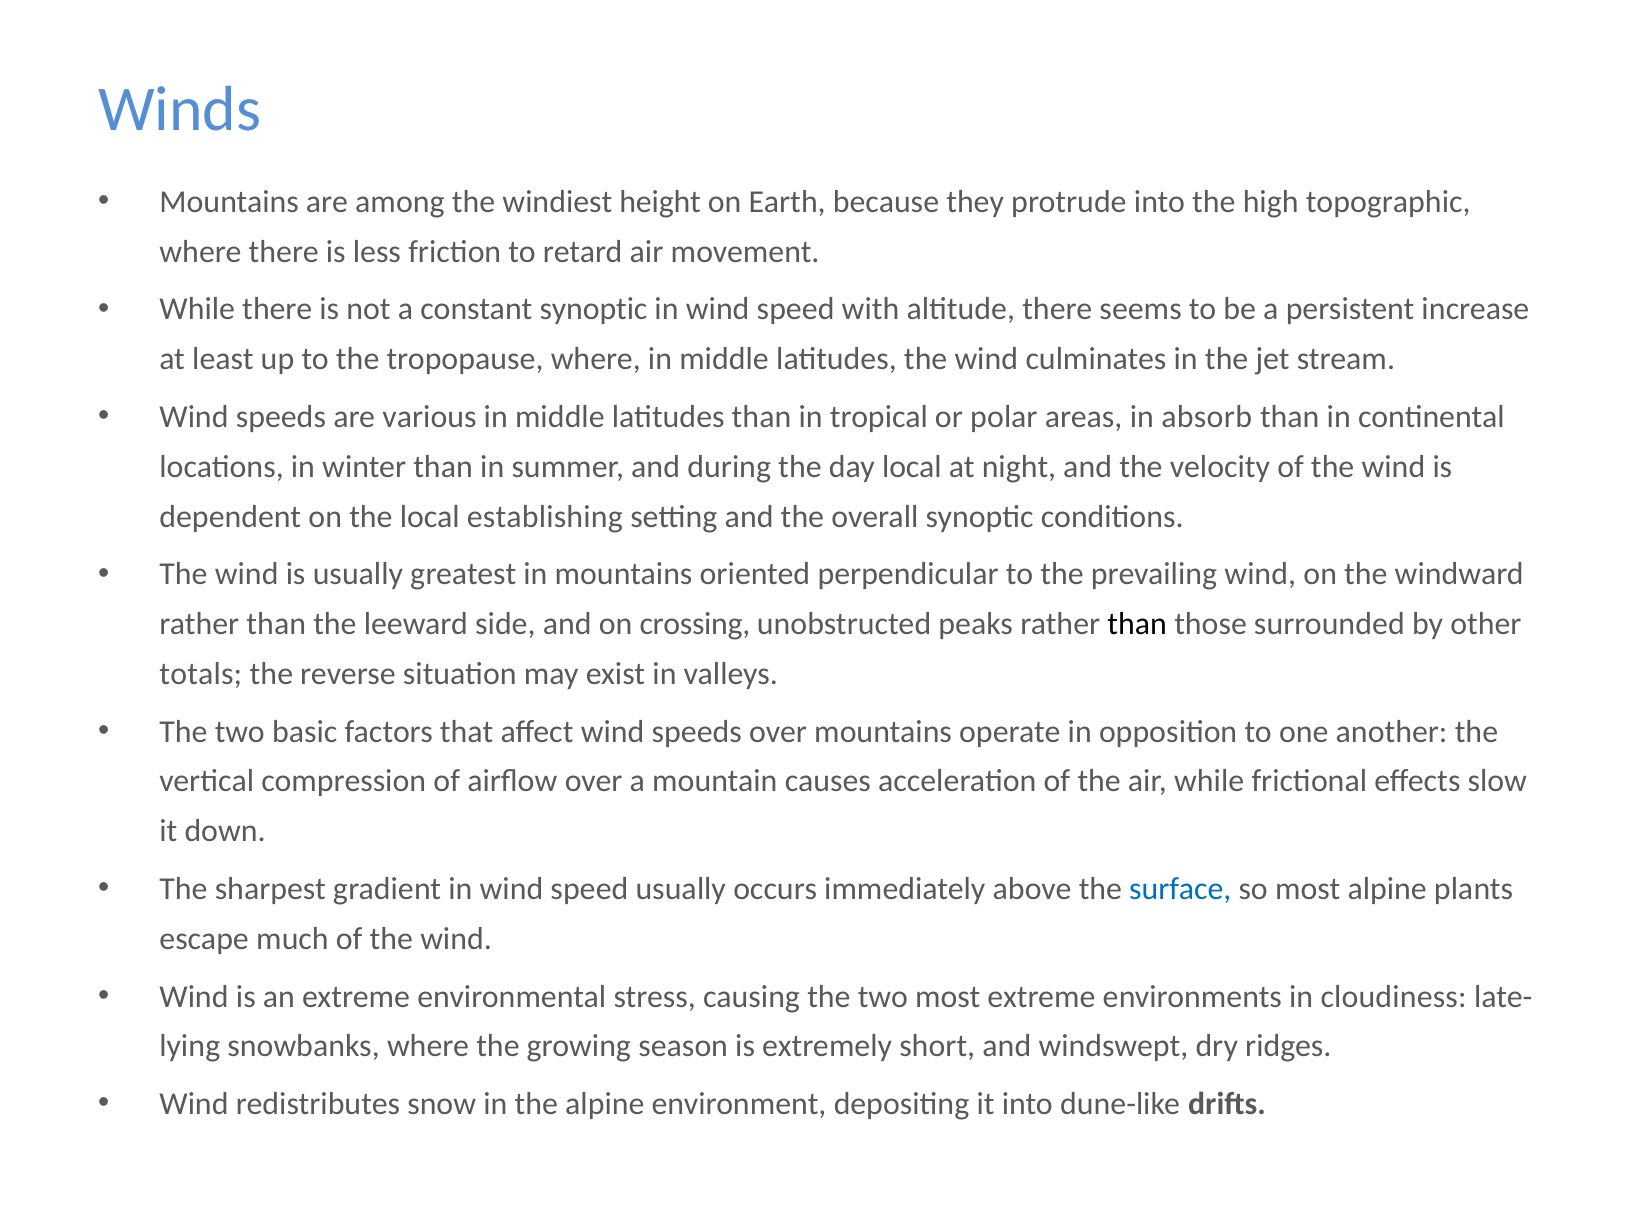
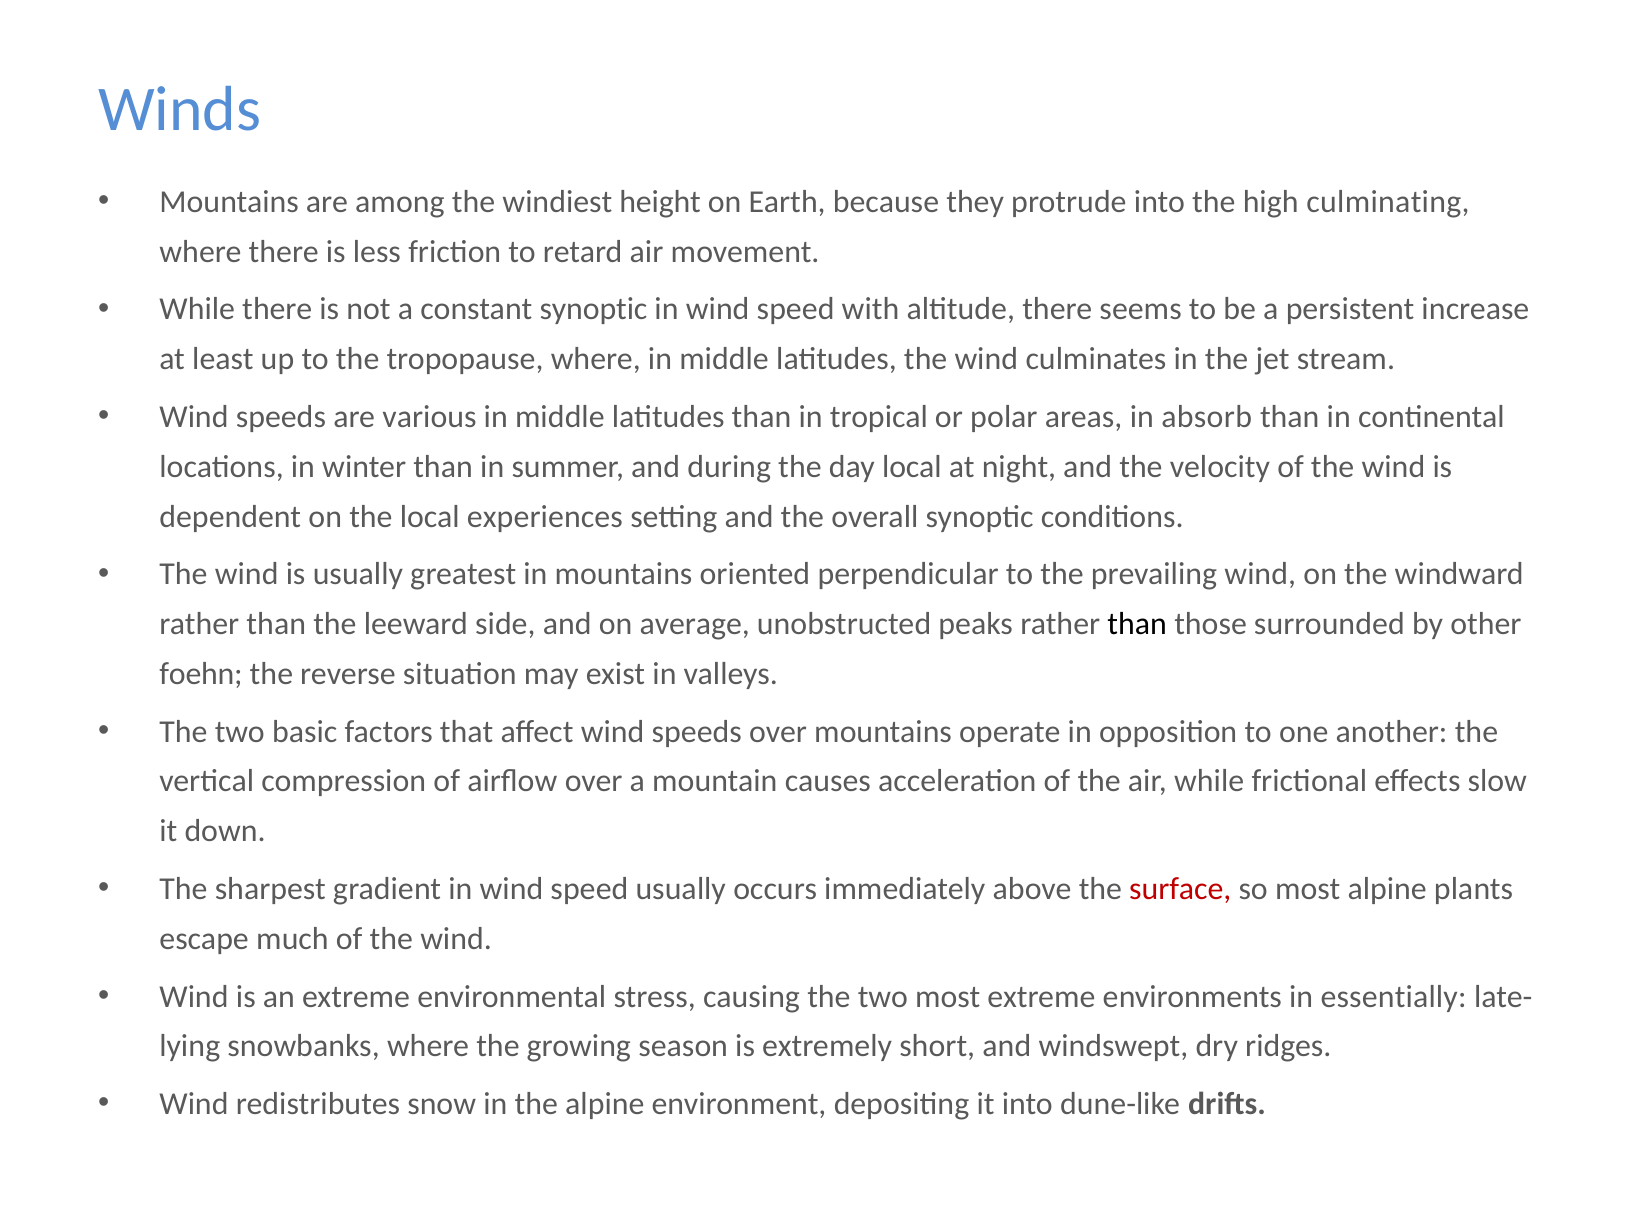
topographic: topographic -> culminating
establishing: establishing -> experiences
crossing: crossing -> average
totals: totals -> foehn
surface colour: blue -> red
cloudiness: cloudiness -> essentially
